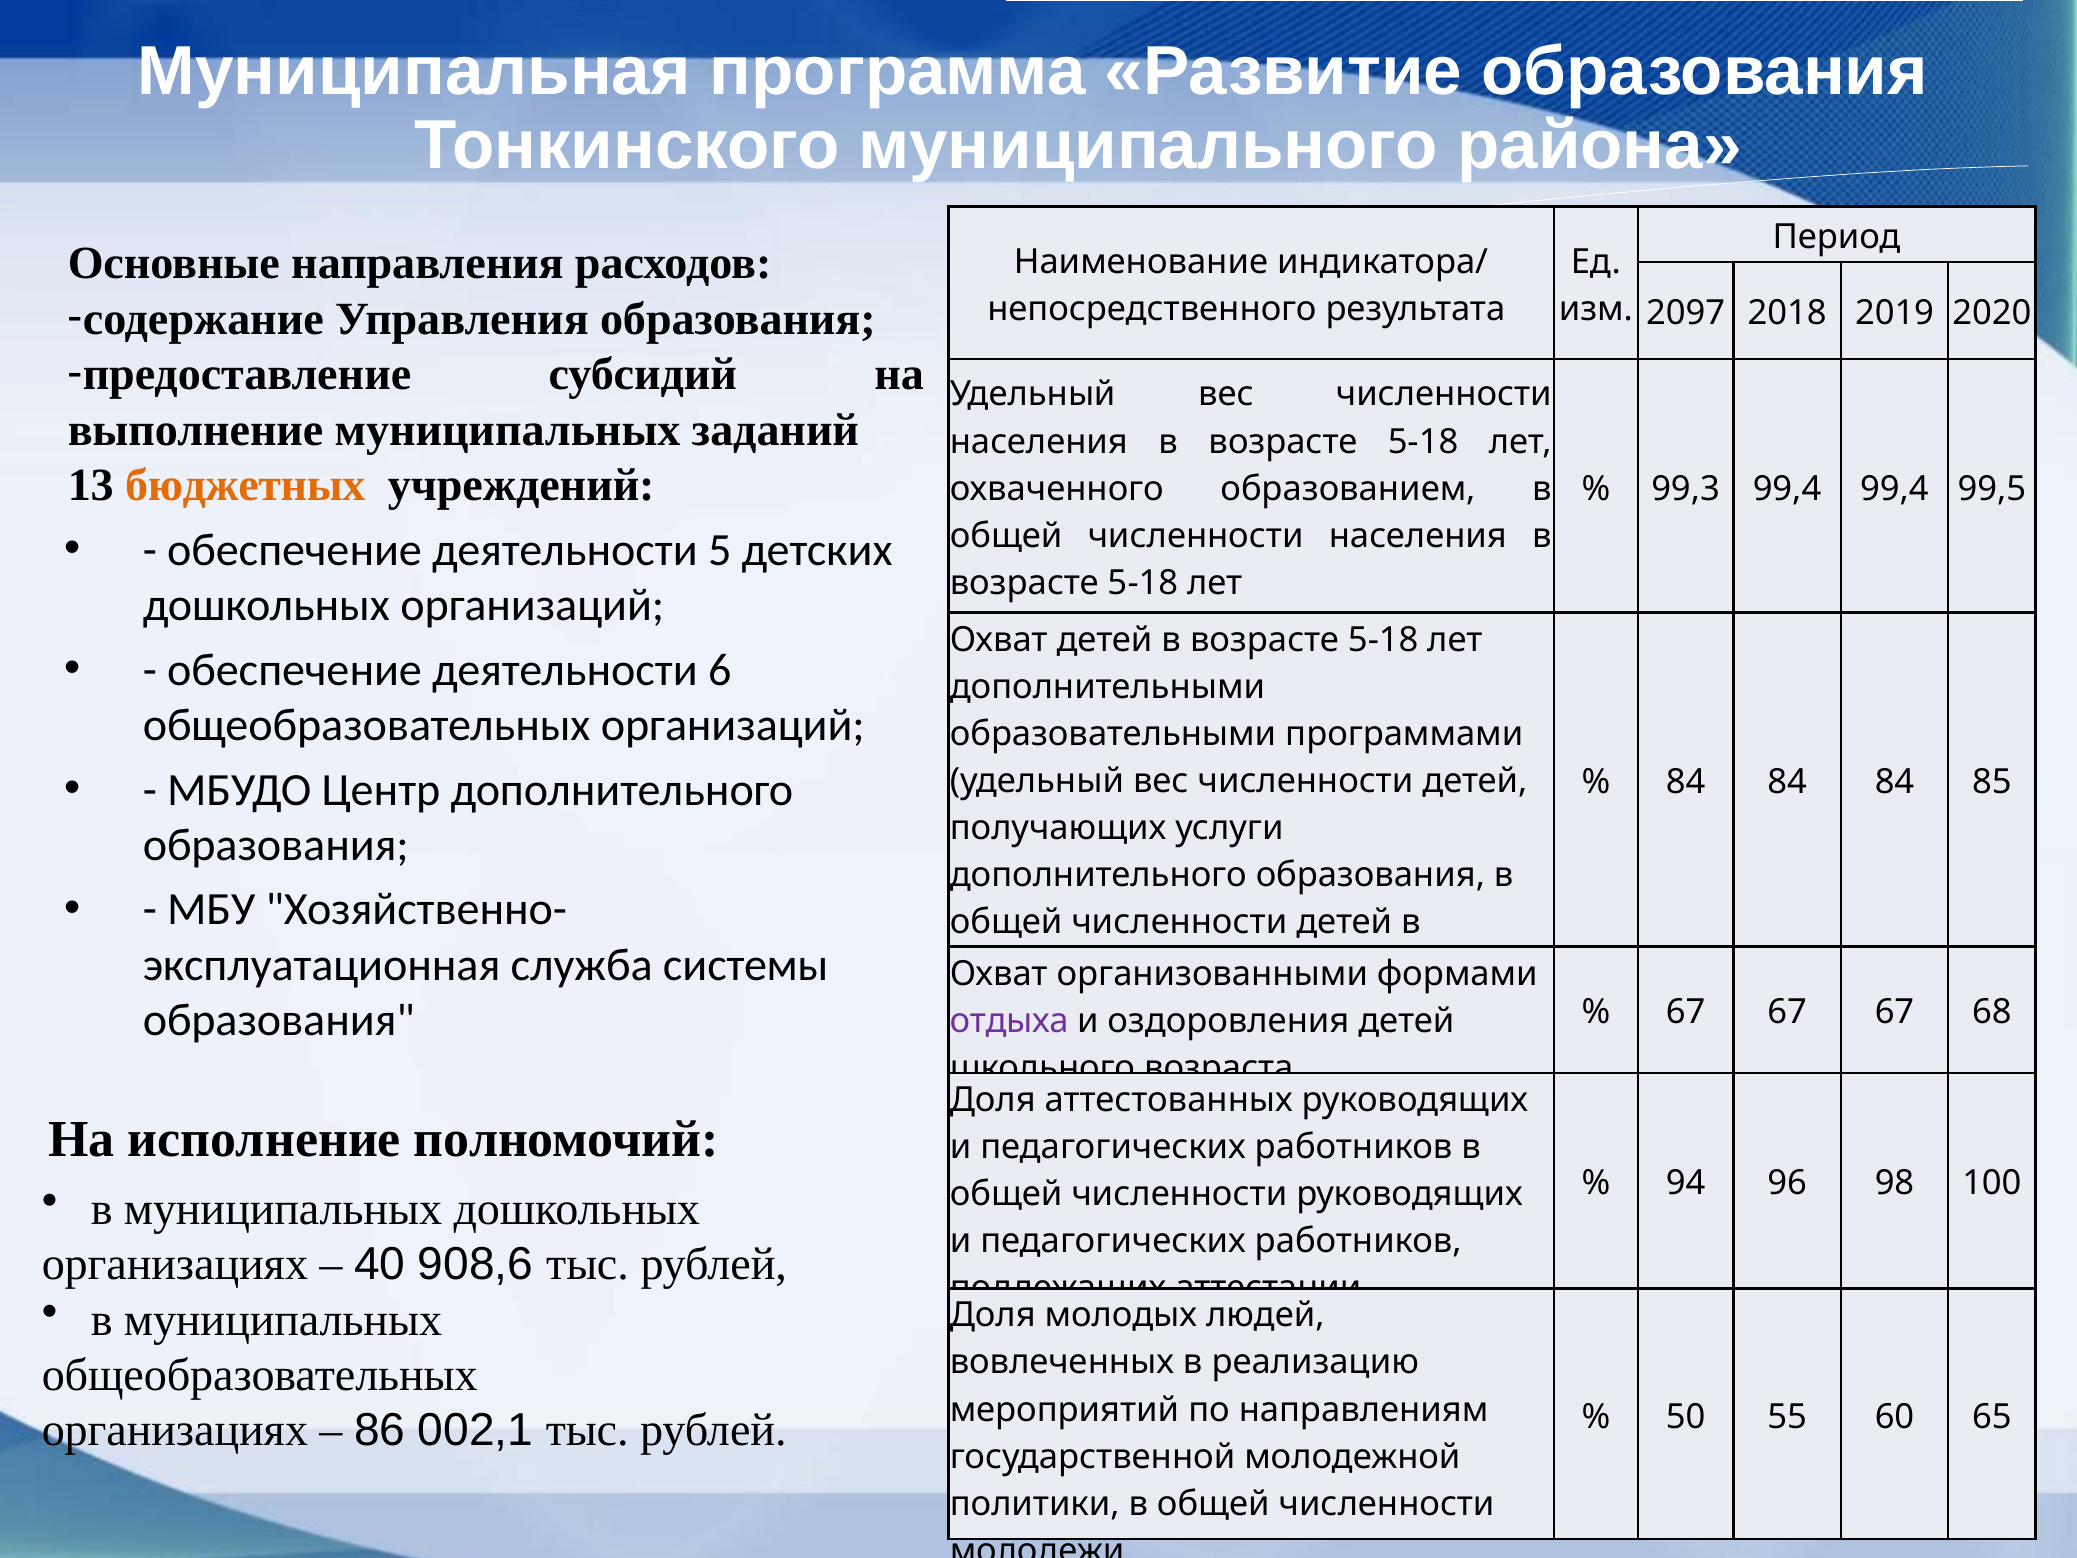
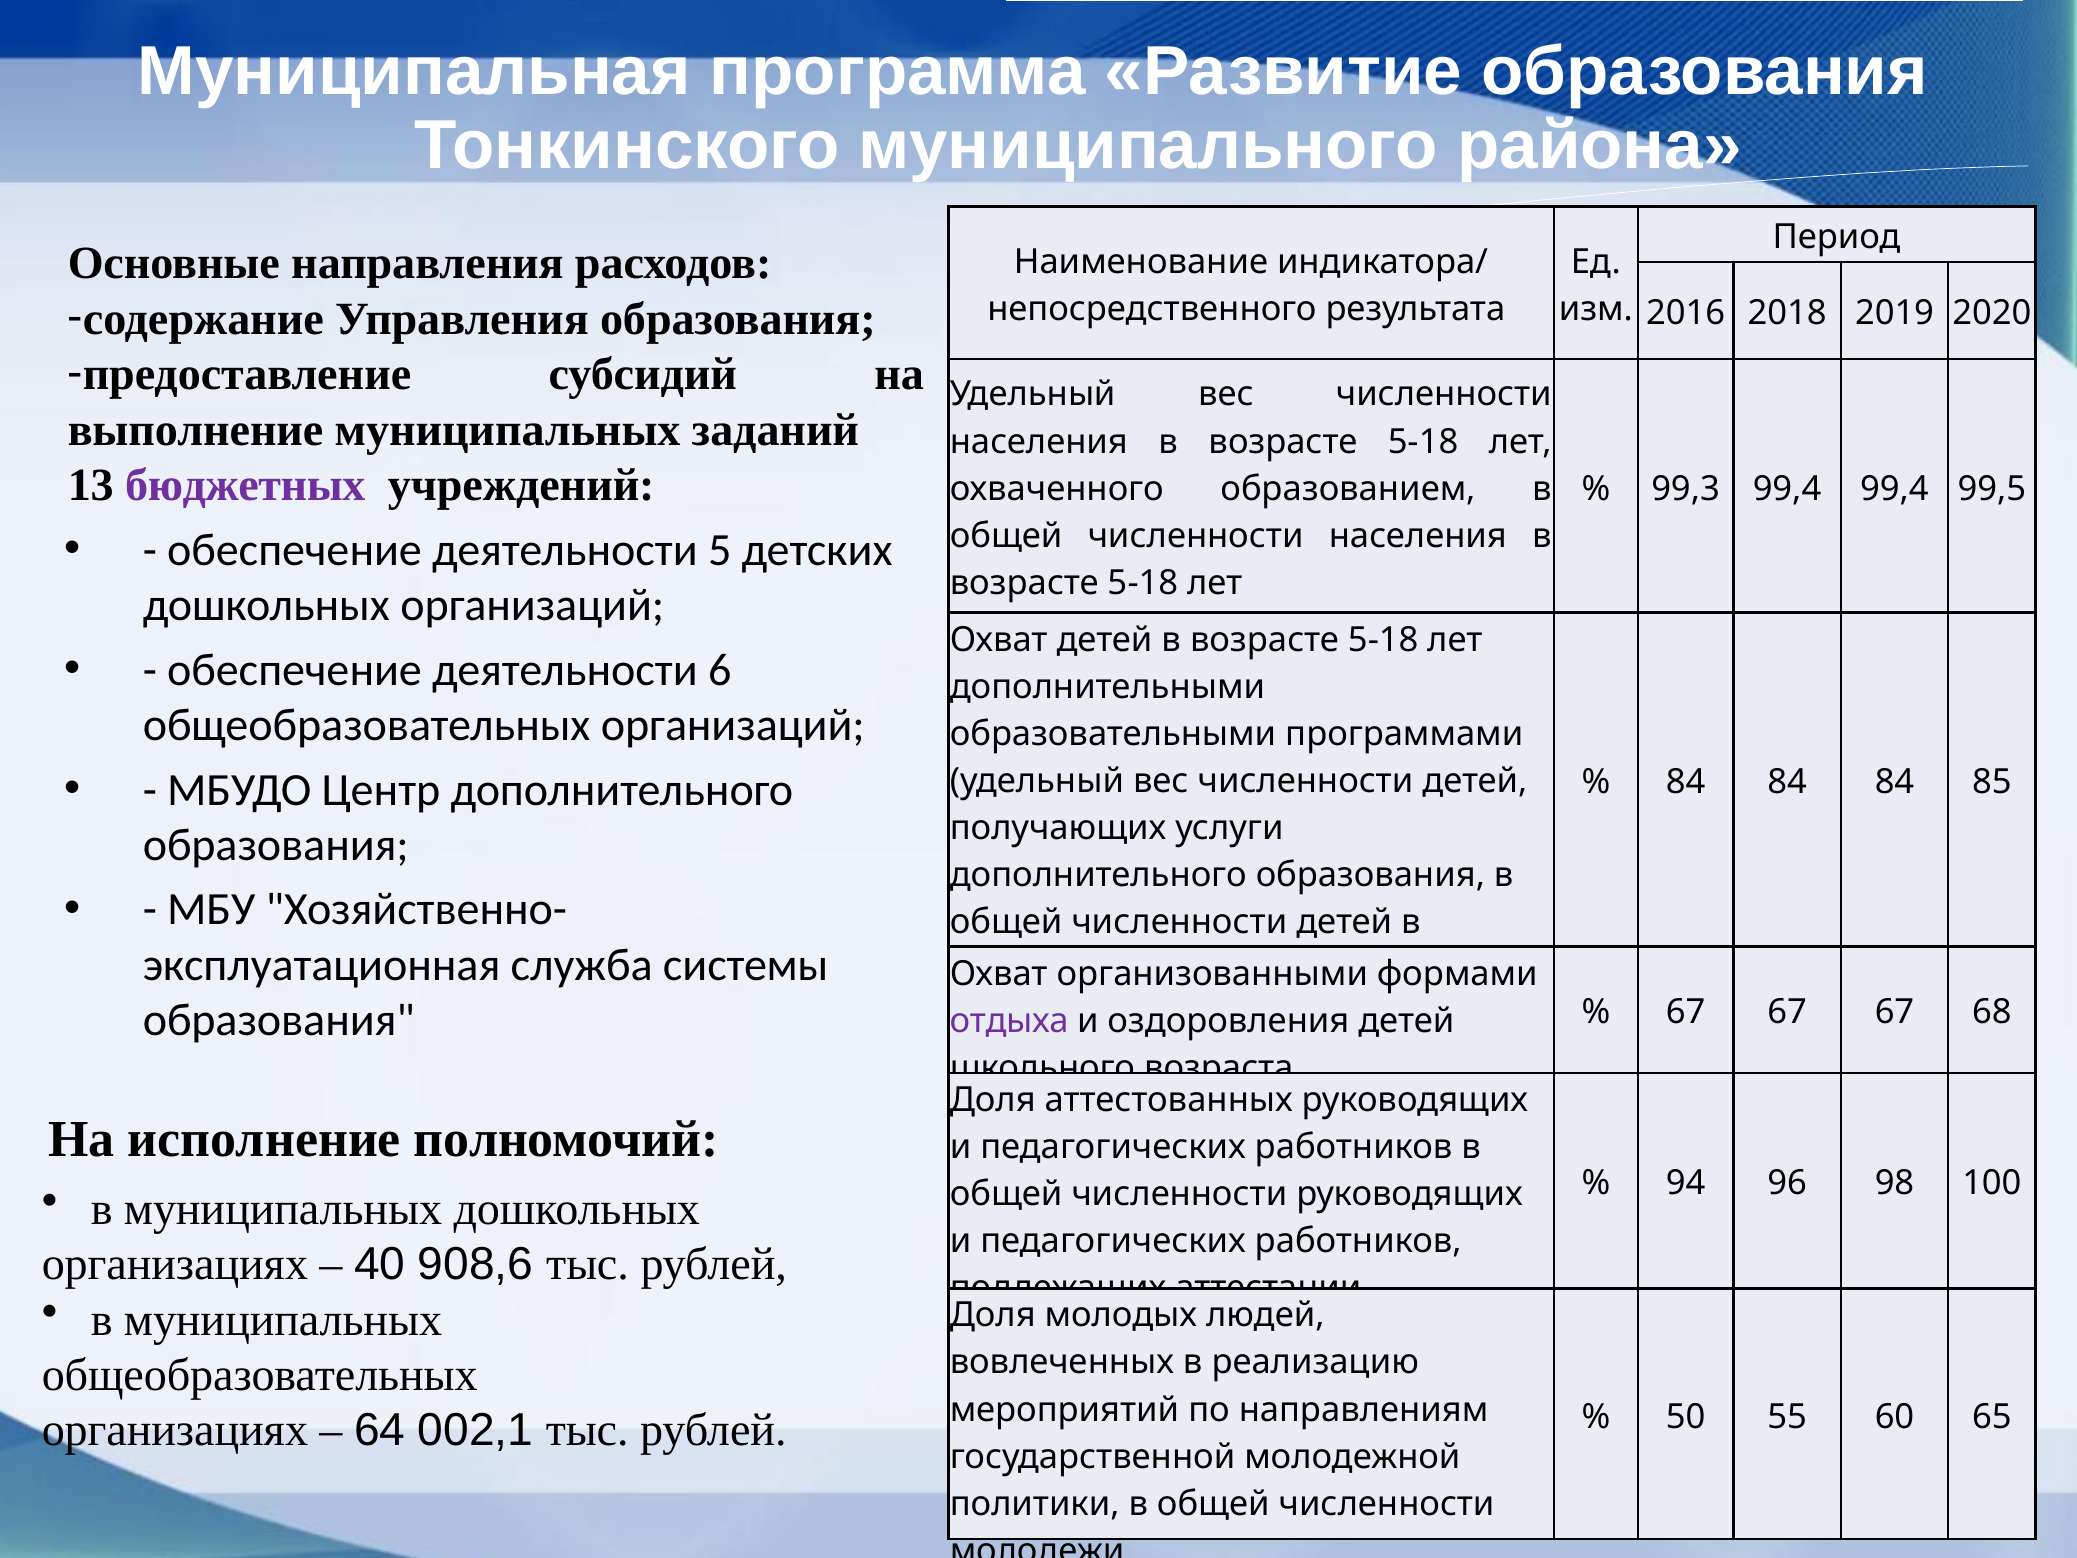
2097: 2097 -> 2016
бюджетных colour: orange -> purple
86: 86 -> 64
